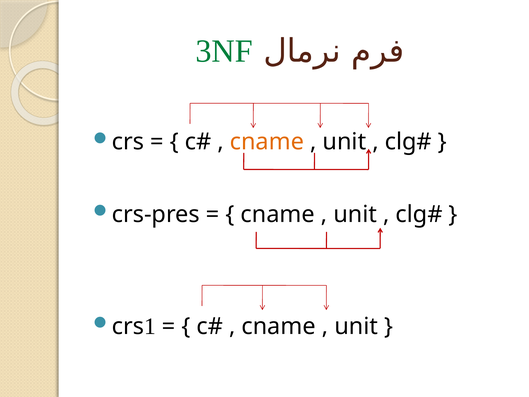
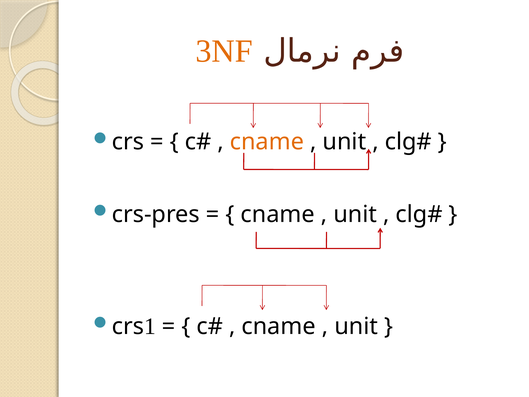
3NF colour: green -> orange
